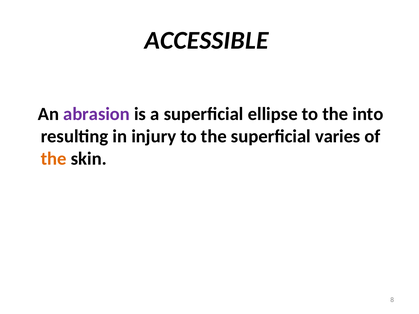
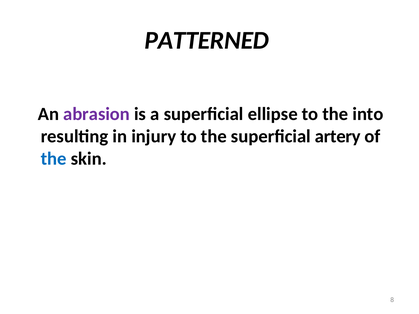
ACCESSIBLE: ACCESSIBLE -> PATTERNED
varies: varies -> artery
the at (54, 159) colour: orange -> blue
